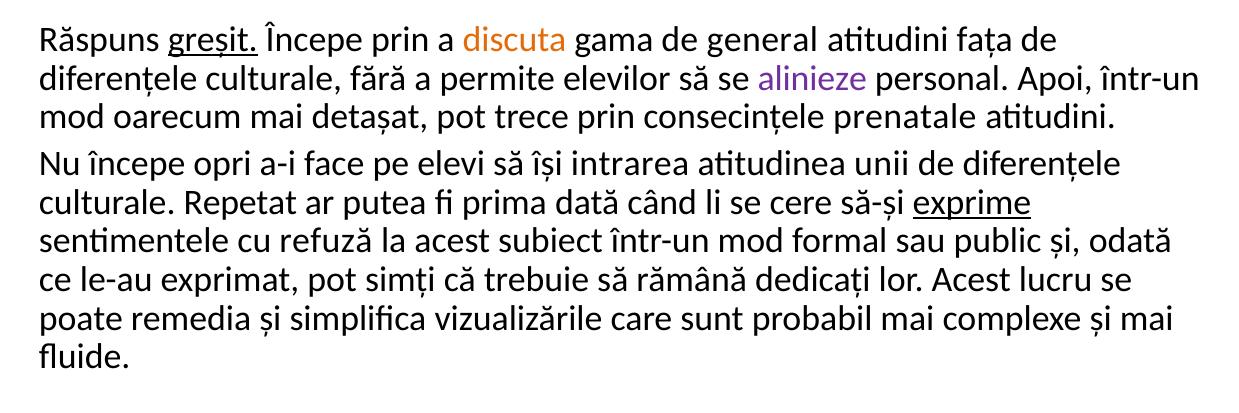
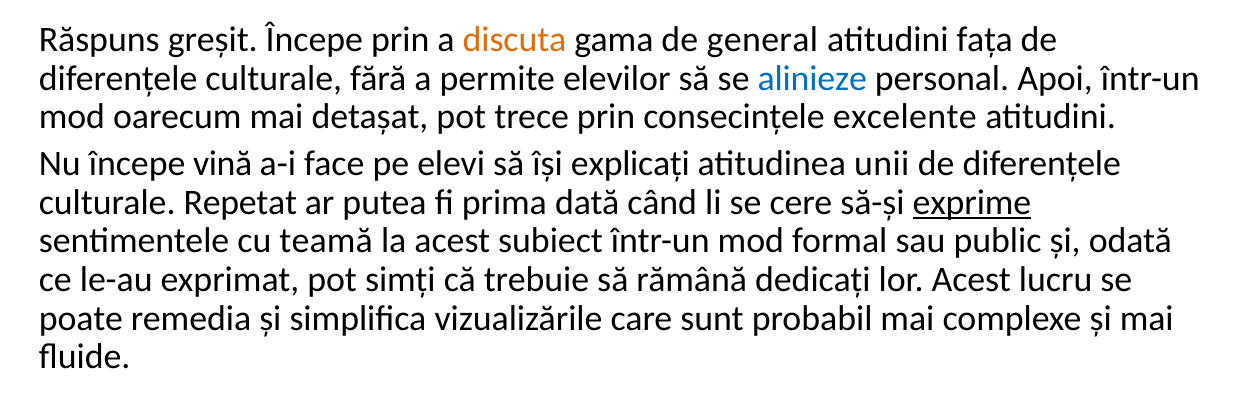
greșit underline: present -> none
alinieze colour: purple -> blue
prenatale: prenatale -> excelente
opri: opri -> vină
intrarea: intrarea -> explicați
refuză: refuză -> teamă
